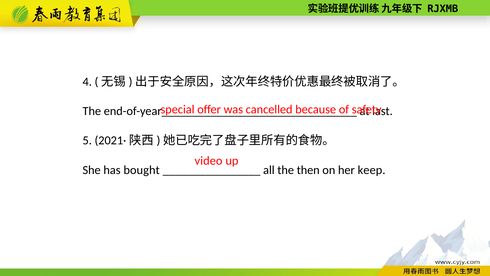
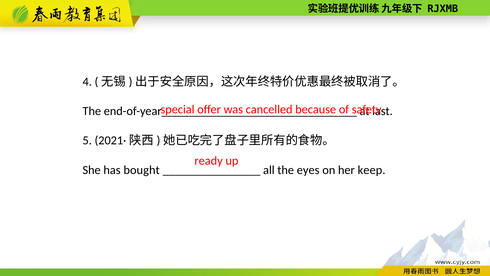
video: video -> ready
then: then -> eyes
